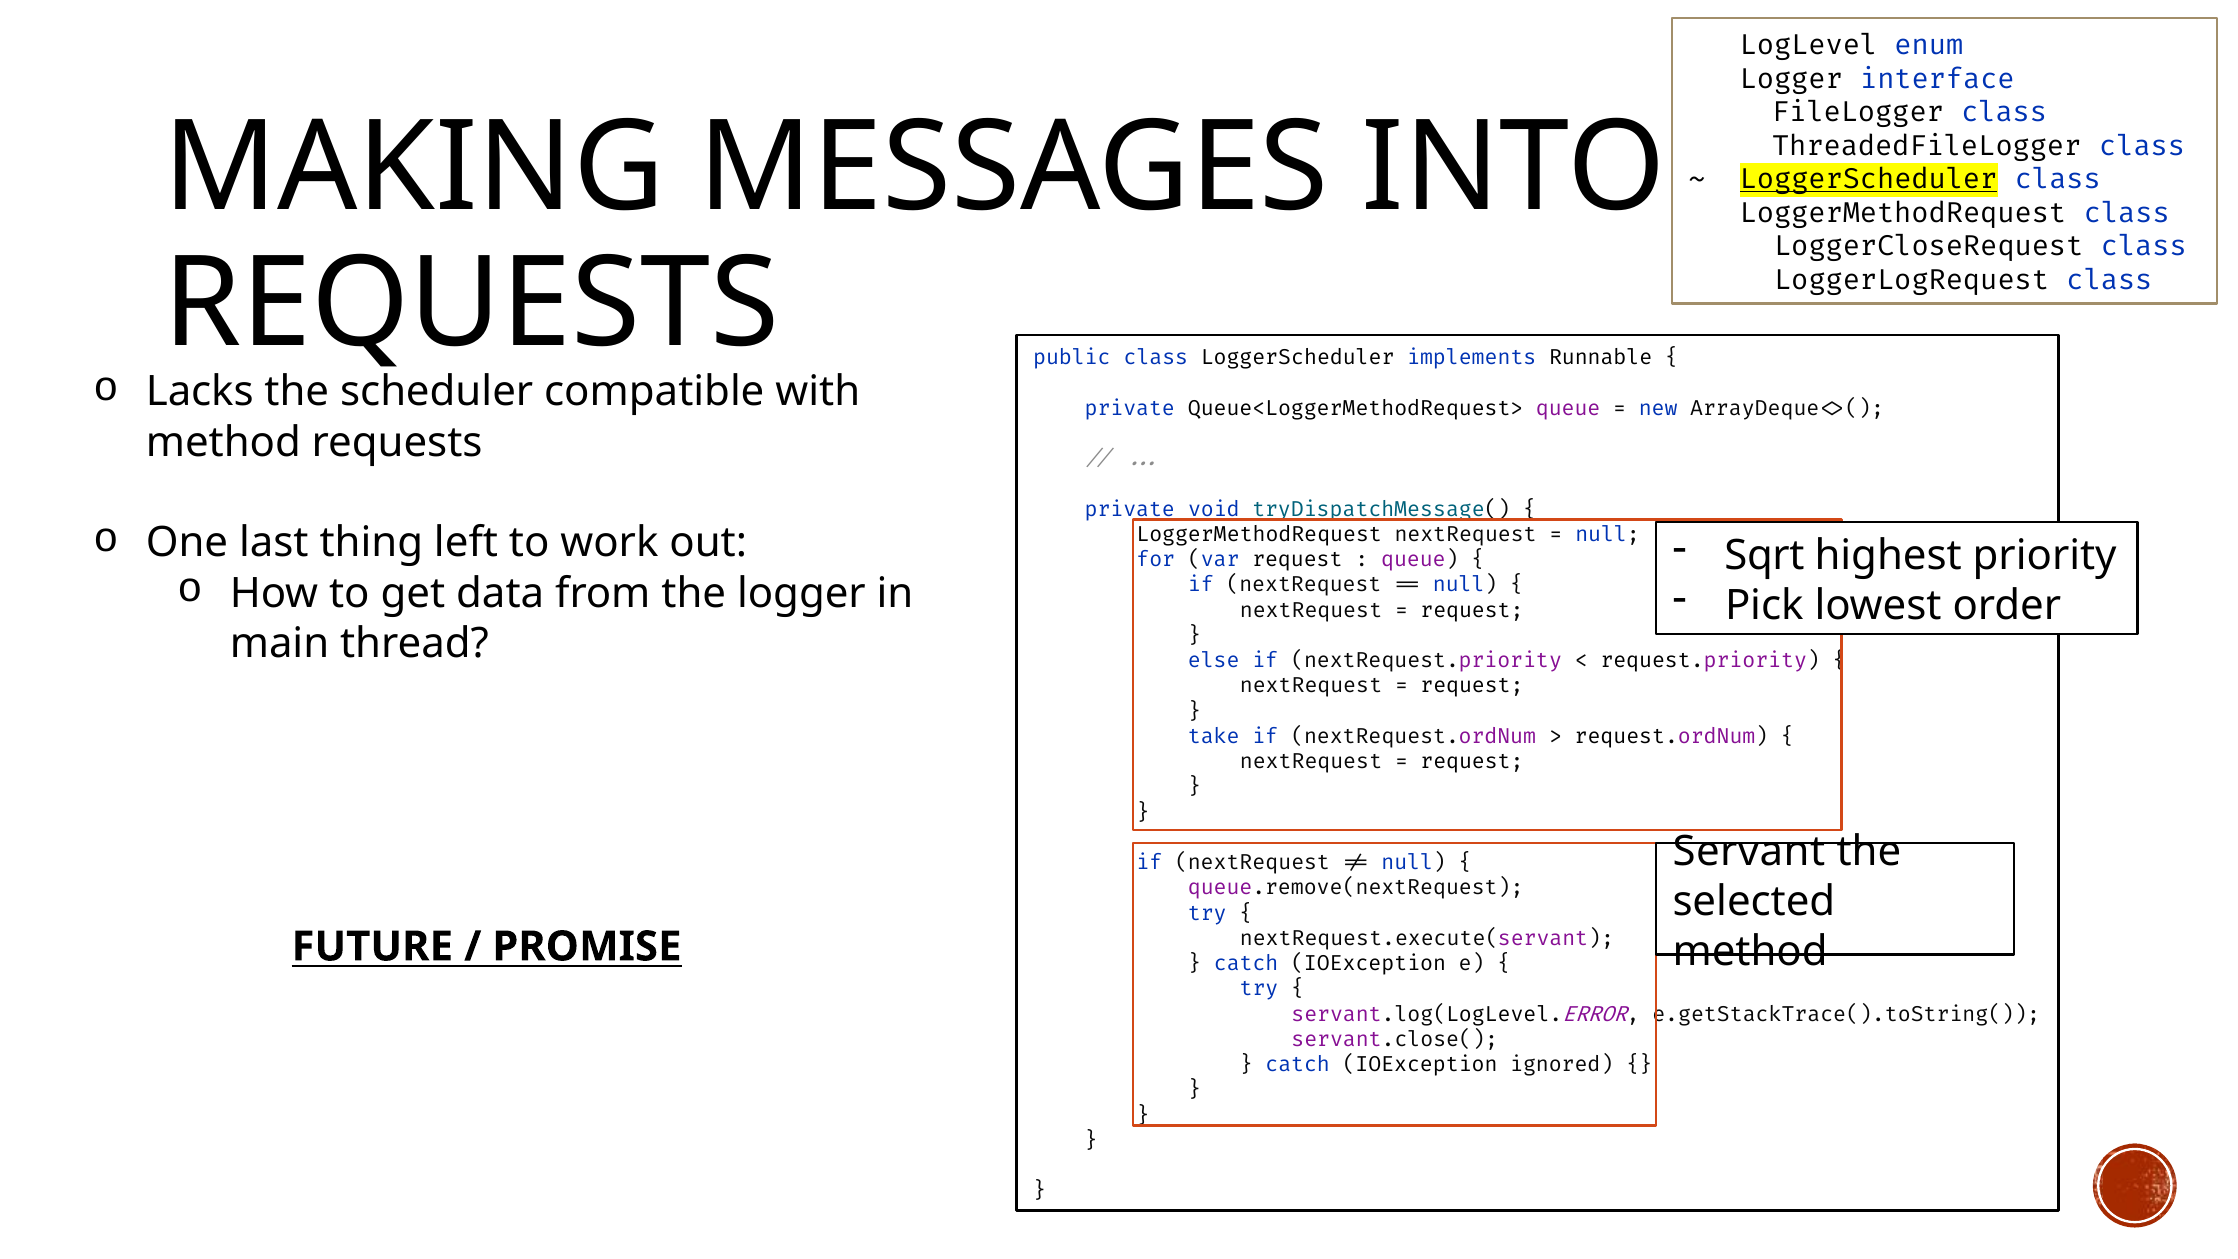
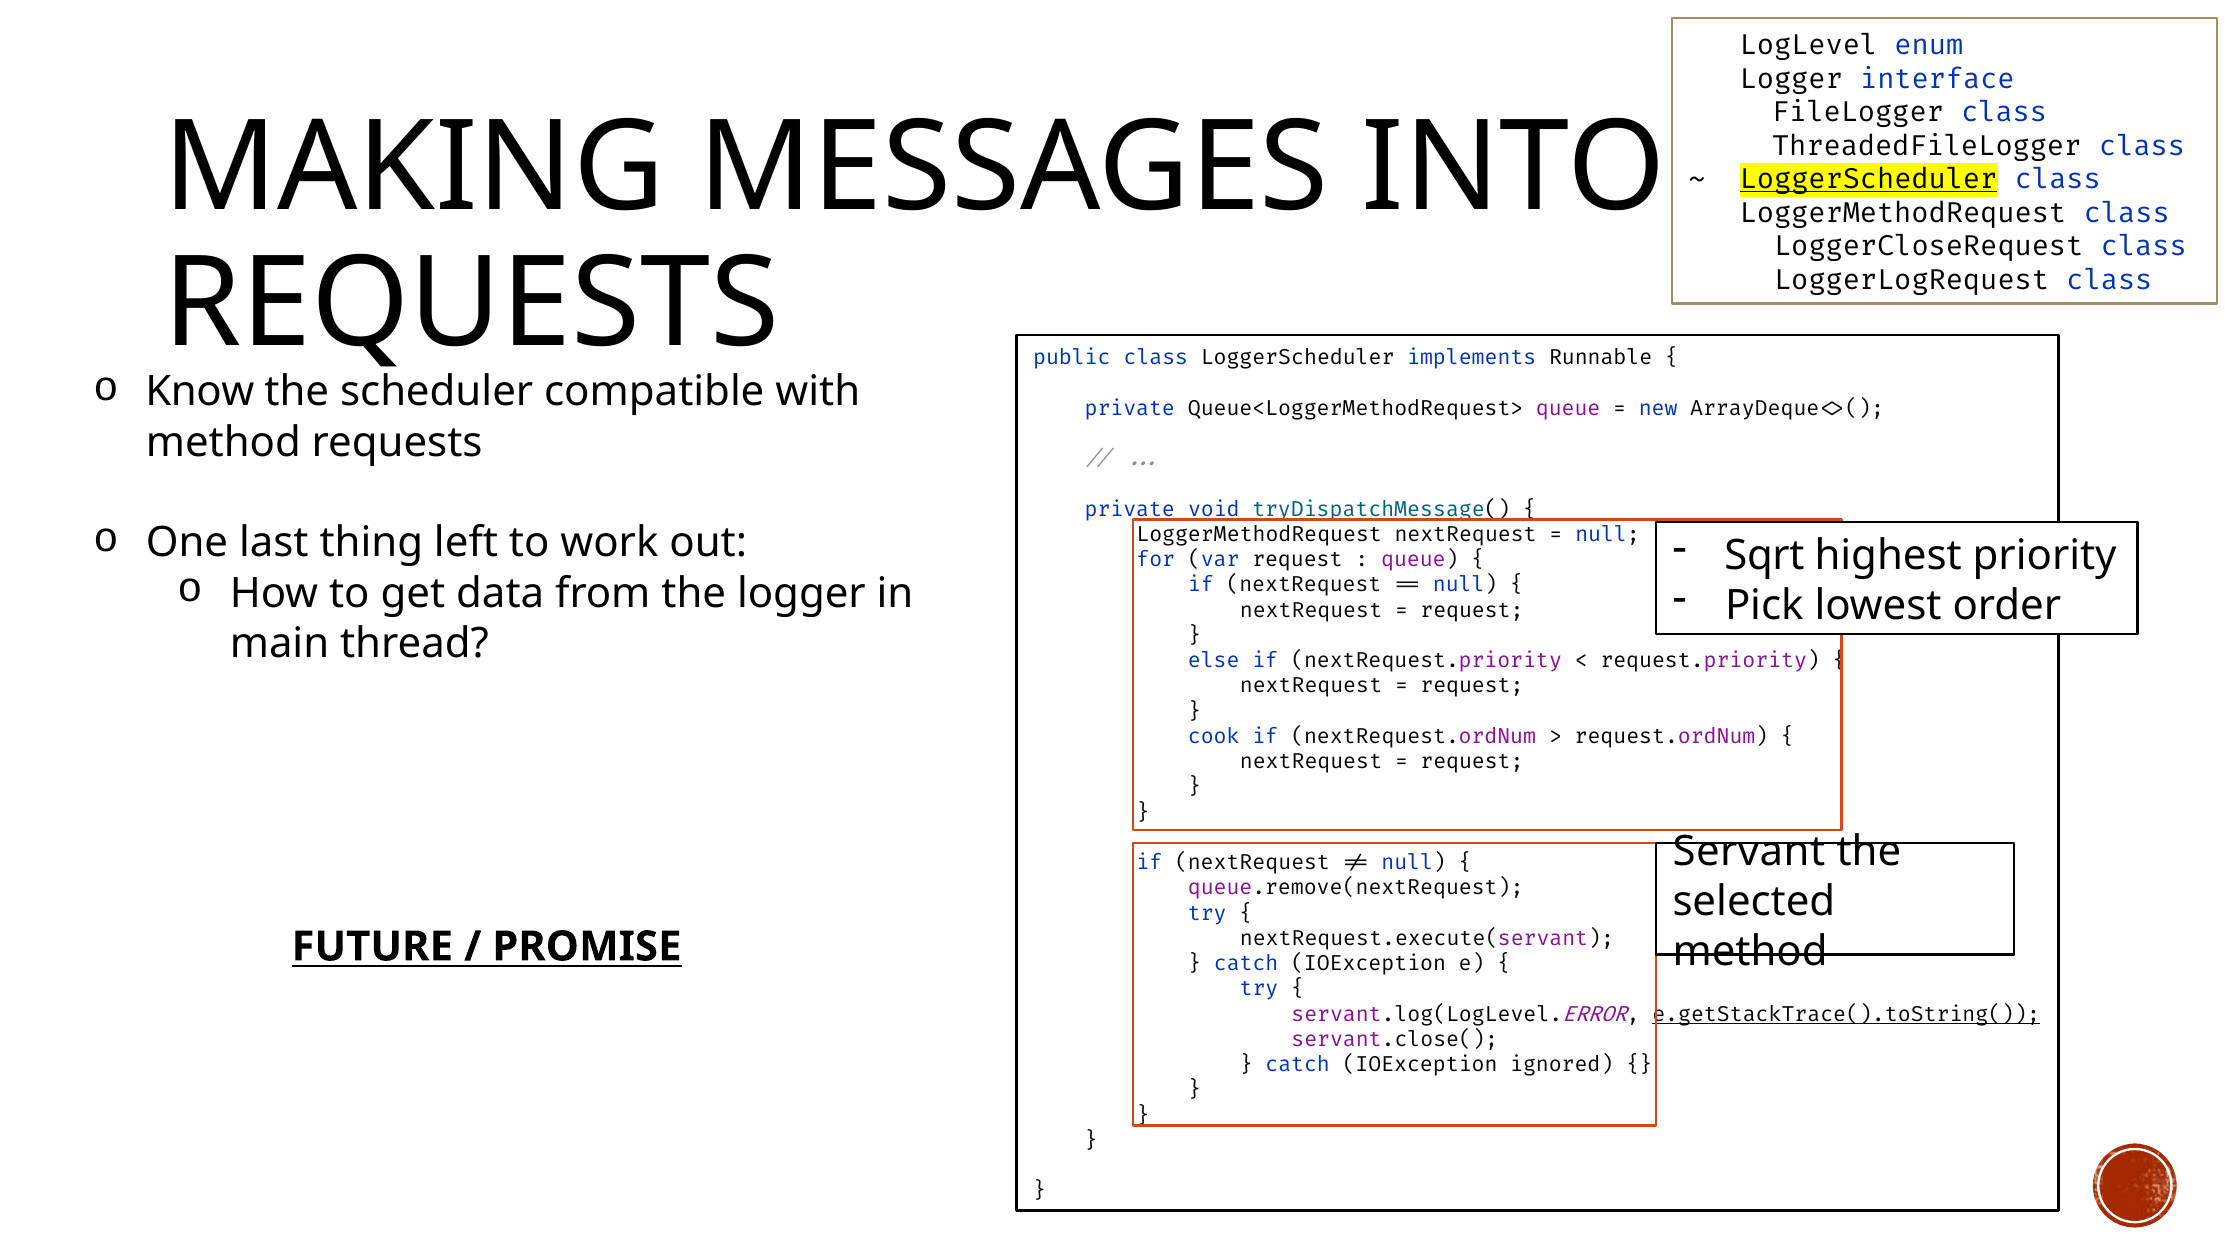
Lacks: Lacks -> Know
take: take -> cook
e.getStackTrace().toString( underline: none -> present
